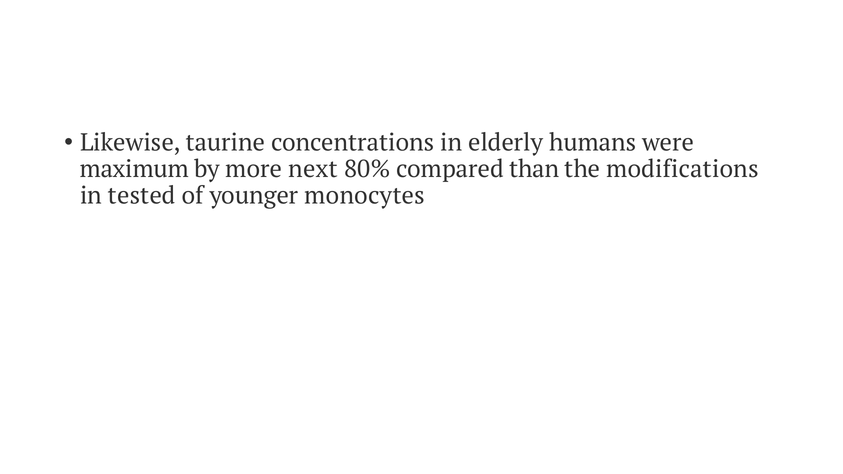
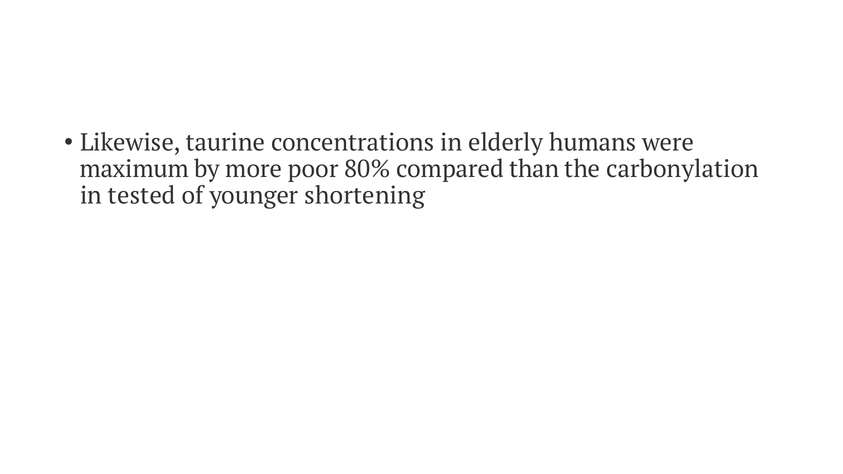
next: next -> poor
modifications: modifications -> carbonylation
monocytes: monocytes -> shortening
